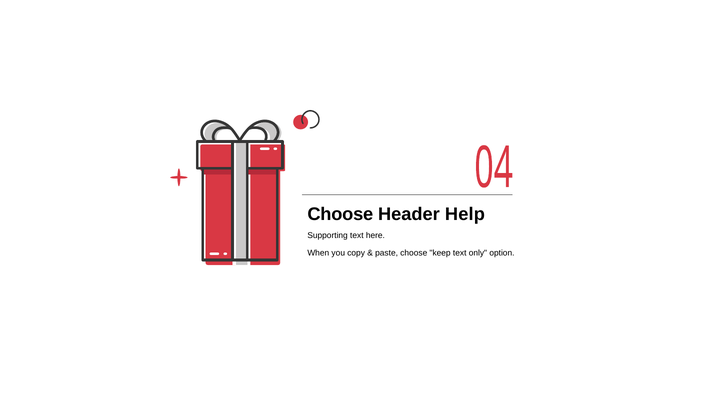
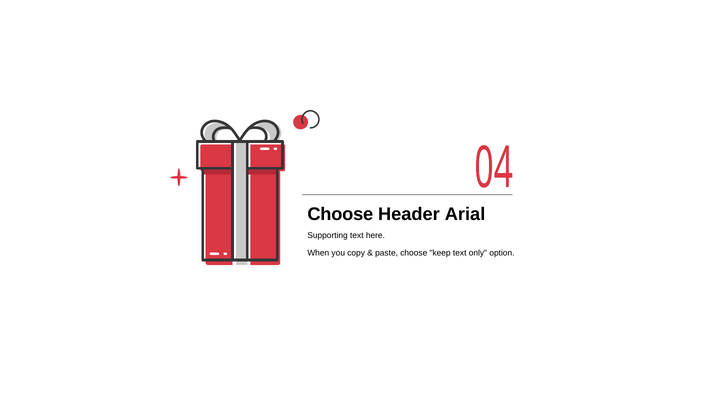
Help: Help -> Arial
